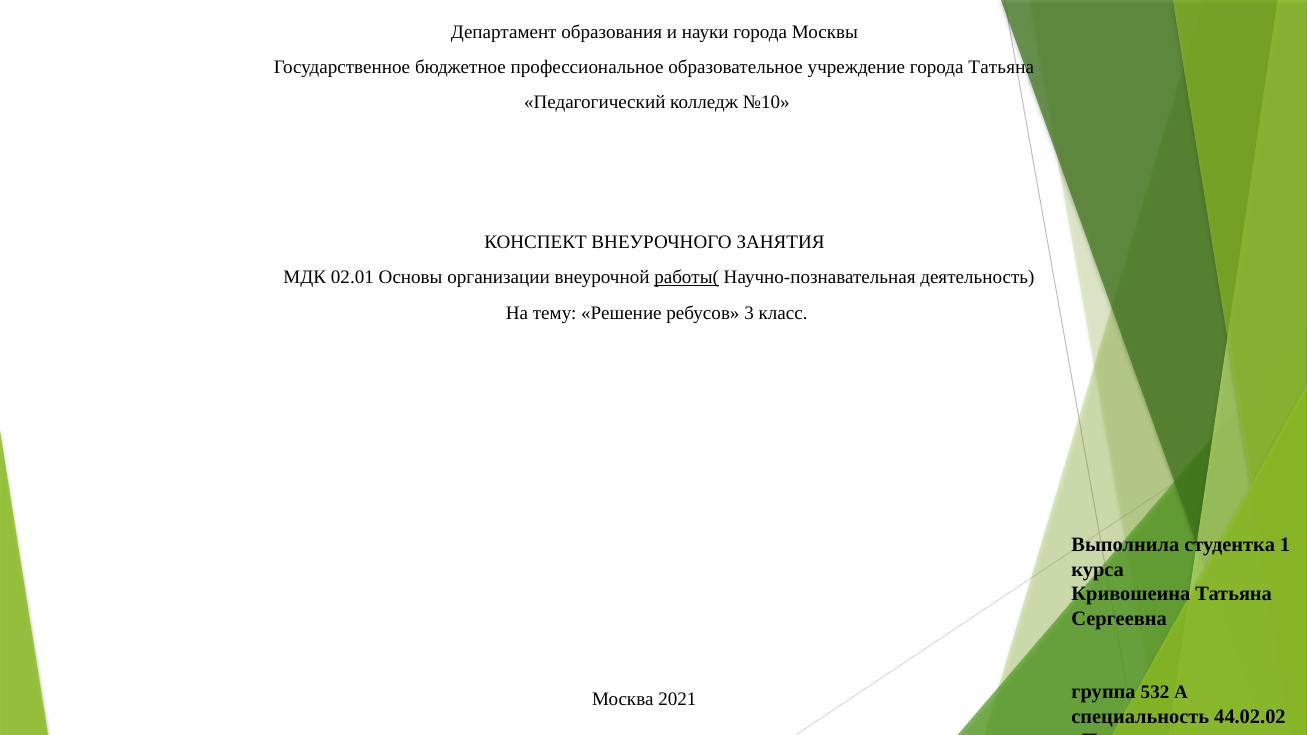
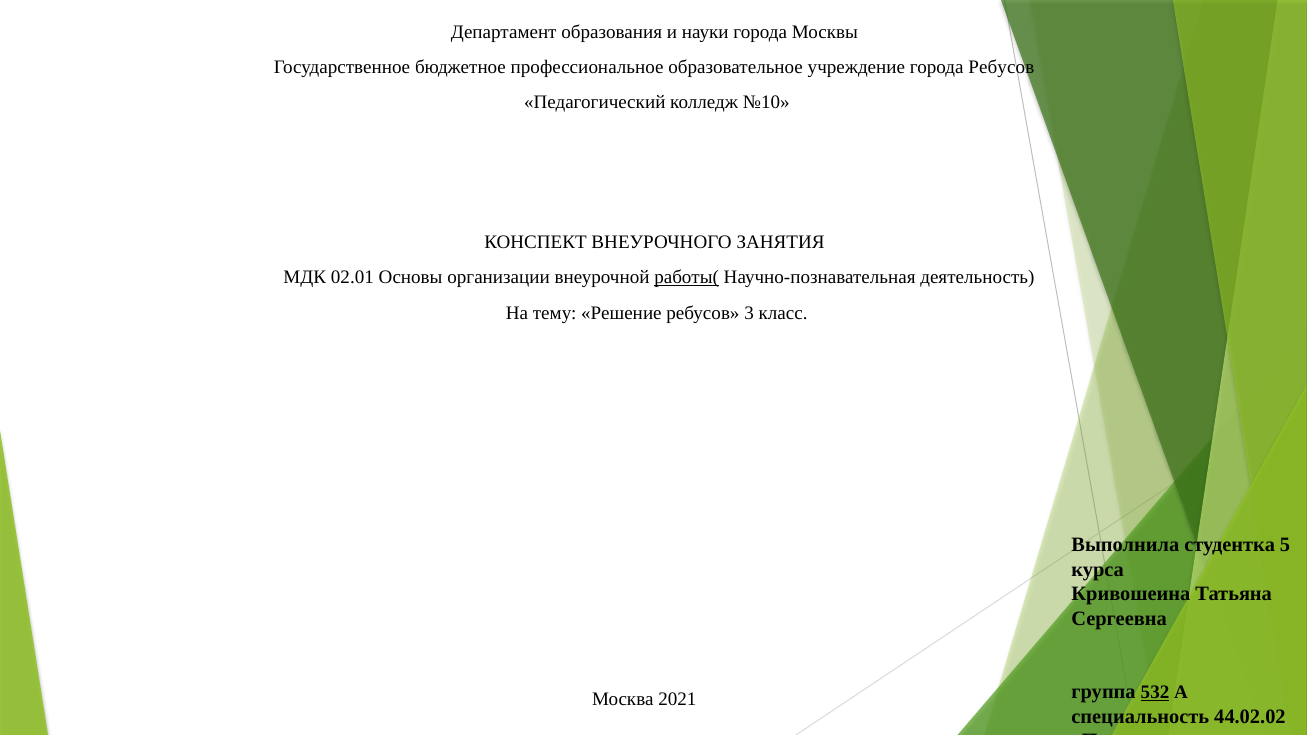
города Татьяна: Татьяна -> Ребусов
1: 1 -> 5
532 underline: none -> present
